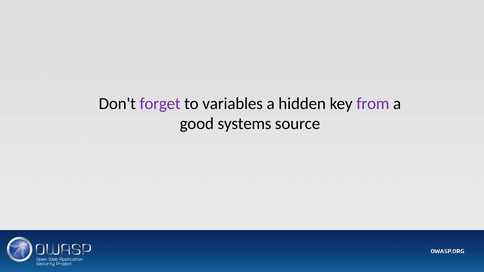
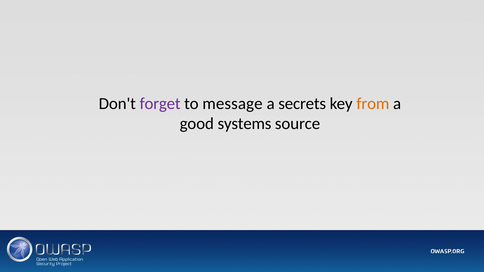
variables: variables -> message
hidden: hidden -> secrets
from colour: purple -> orange
